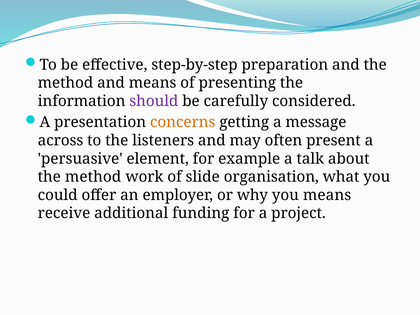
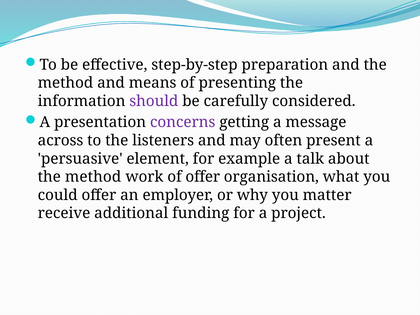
concerns colour: orange -> purple
of slide: slide -> offer
you means: means -> matter
